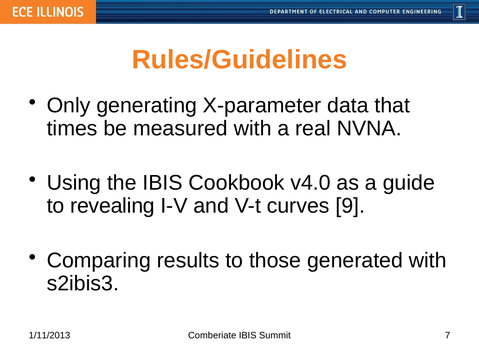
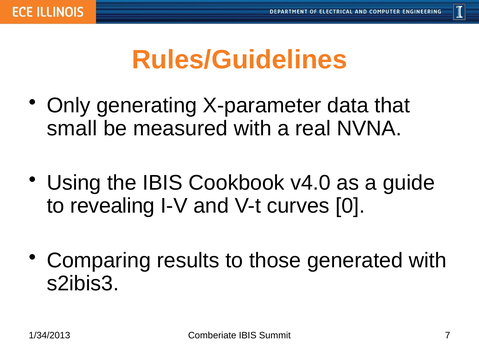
times: times -> small
9: 9 -> 0
1/11/2013: 1/11/2013 -> 1/34/2013
